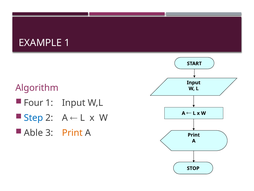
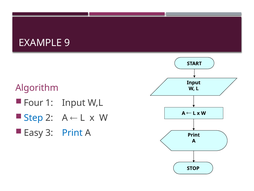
EXAMPLE 1: 1 -> 9
Able: Able -> Easy
Print at (72, 133) colour: orange -> blue
